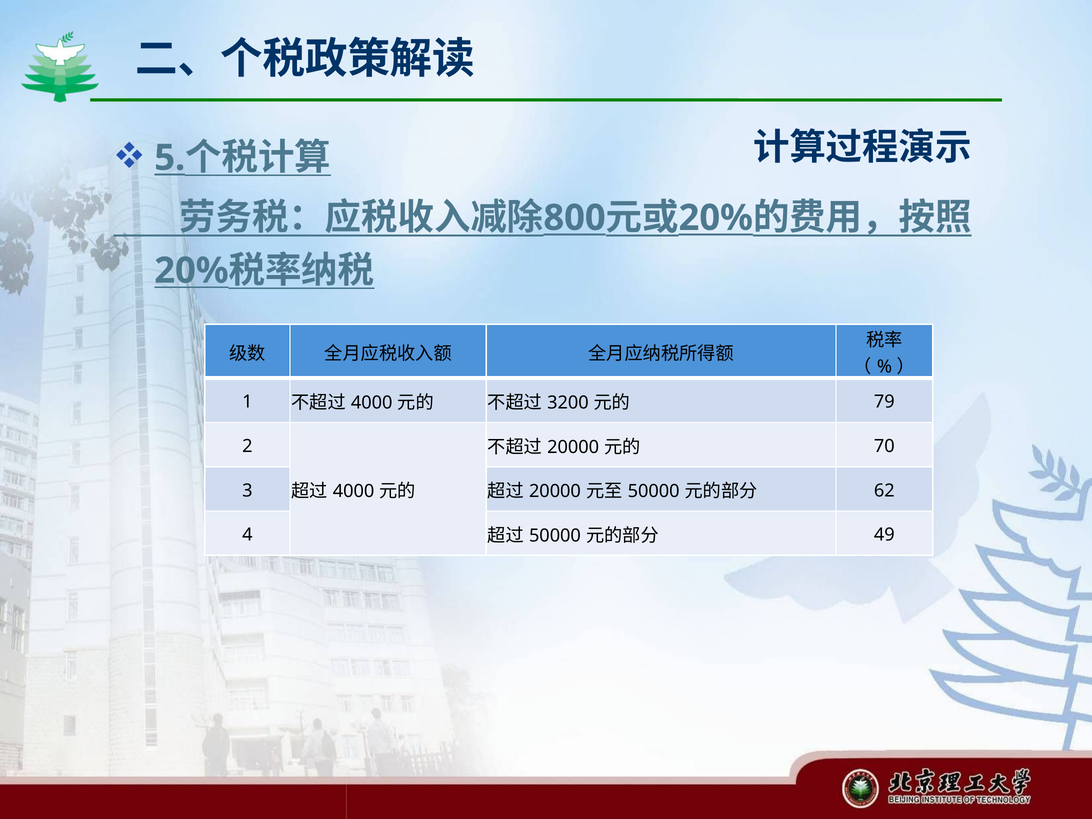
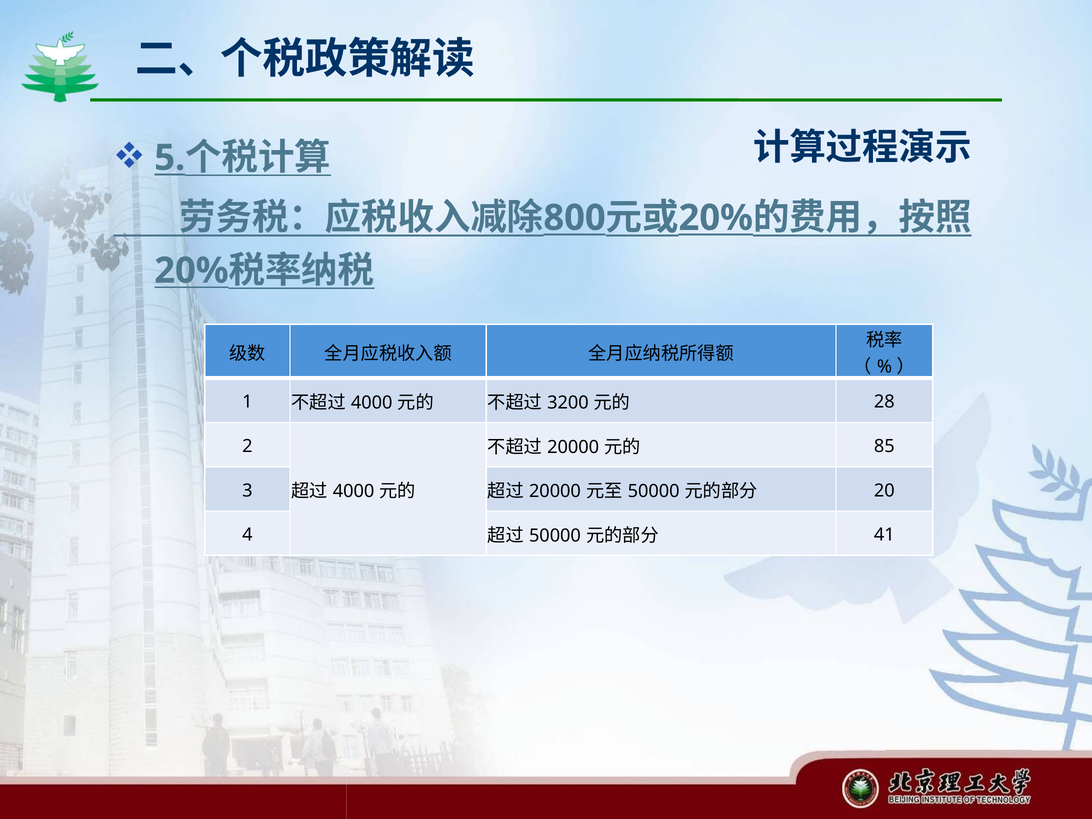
79: 79 -> 28
70: 70 -> 85
62: 62 -> 20
49: 49 -> 41
